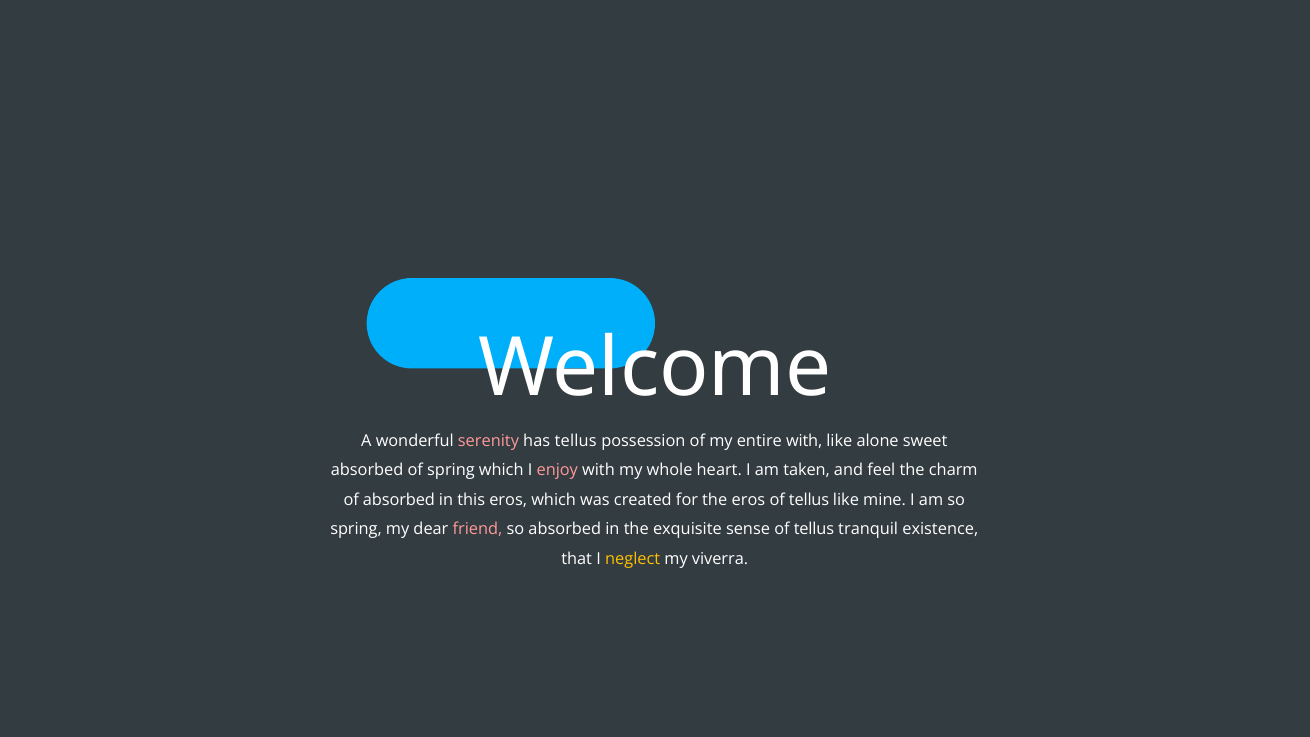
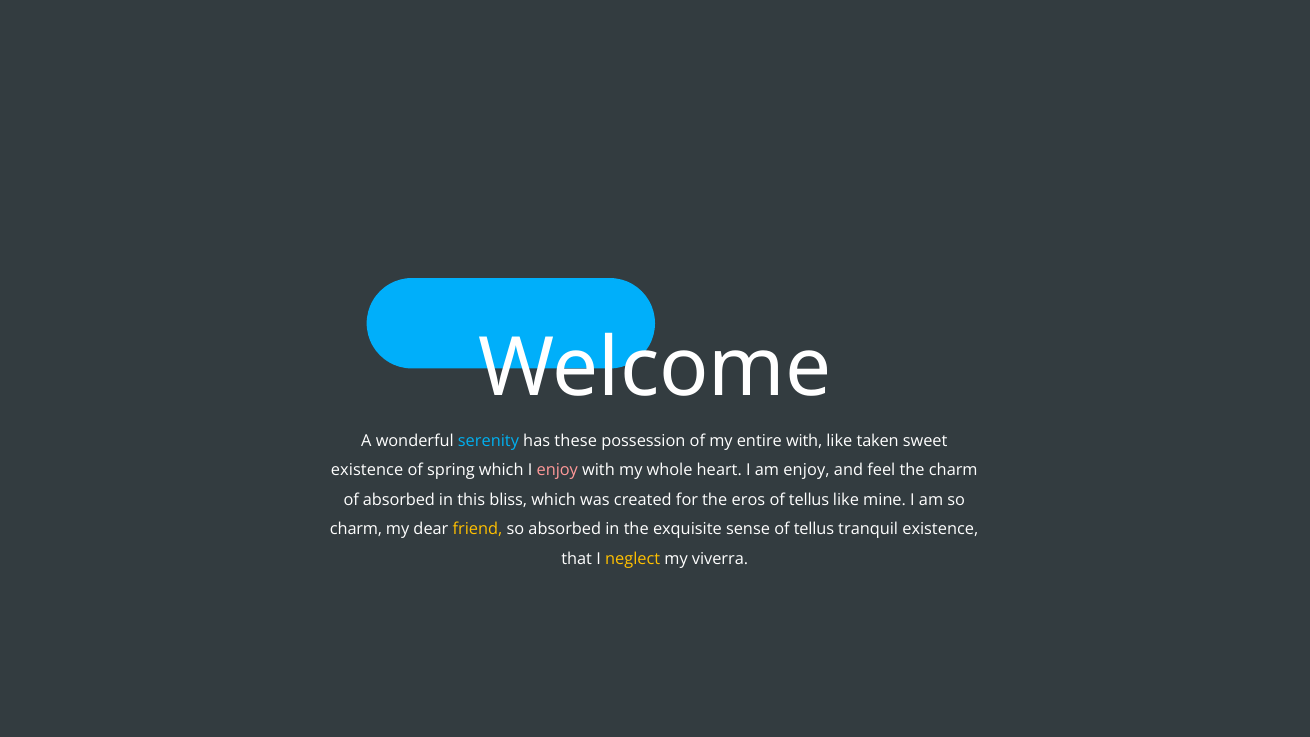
serenity colour: pink -> light blue
has tellus: tellus -> these
alone: alone -> taken
absorbed at (367, 470): absorbed -> existence
am taken: taken -> enjoy
this eros: eros -> bliss
spring at (356, 529): spring -> charm
friend colour: pink -> yellow
